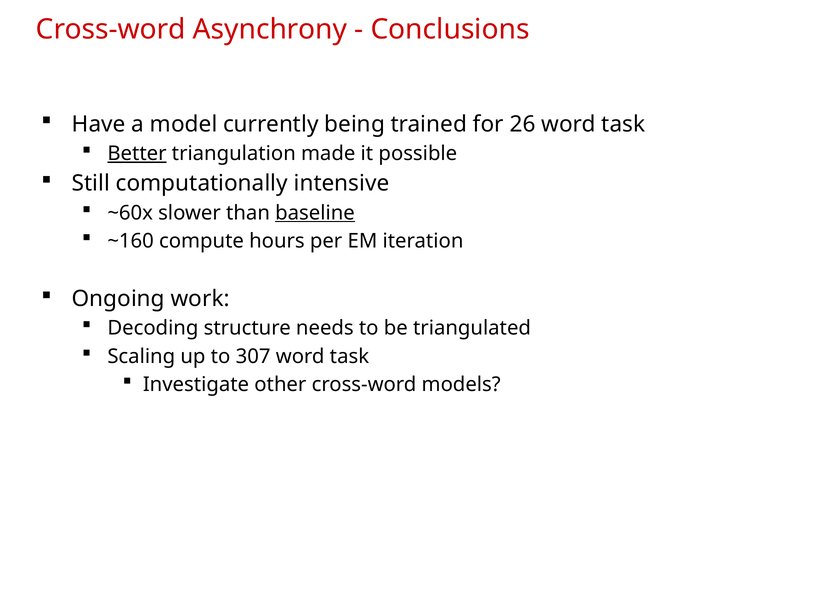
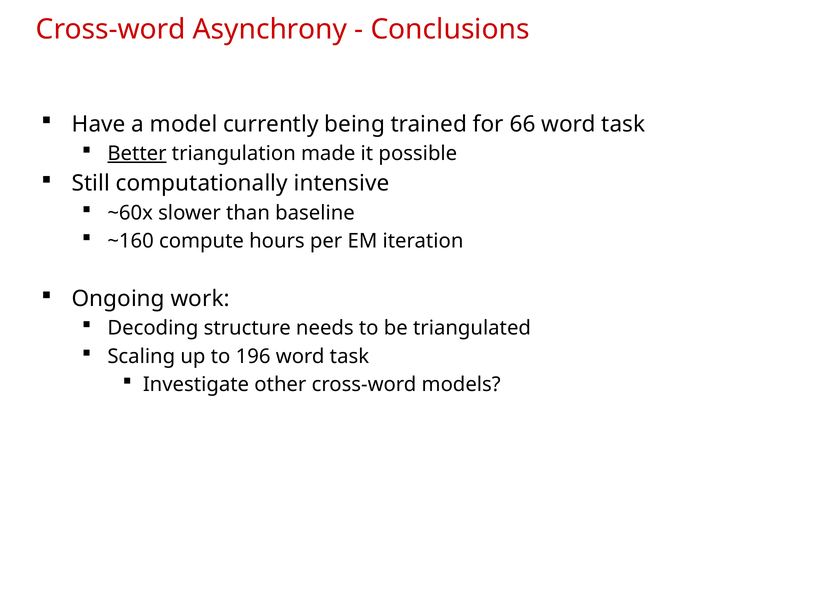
26: 26 -> 66
baseline underline: present -> none
307: 307 -> 196
